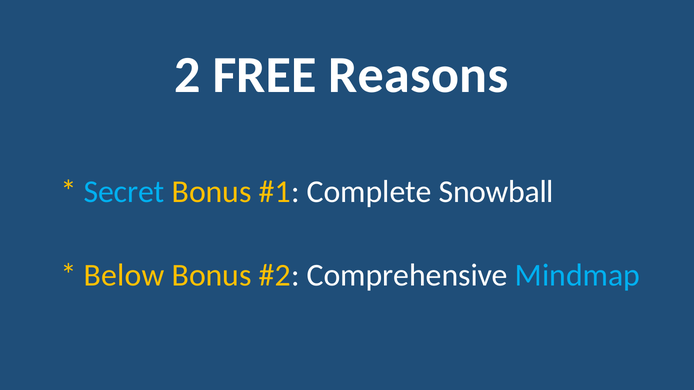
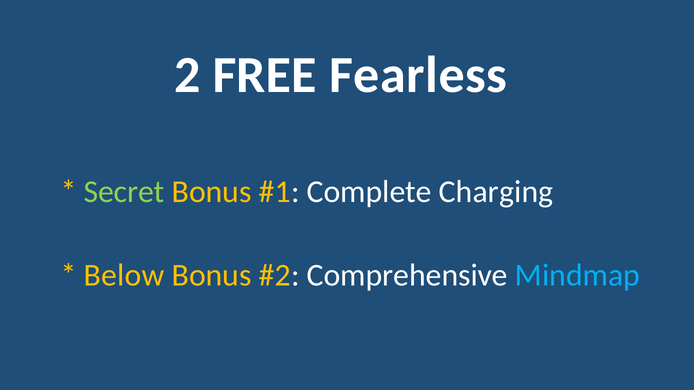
Reasons: Reasons -> Fearless
Secret colour: light blue -> light green
Snowball: Snowball -> Charging
